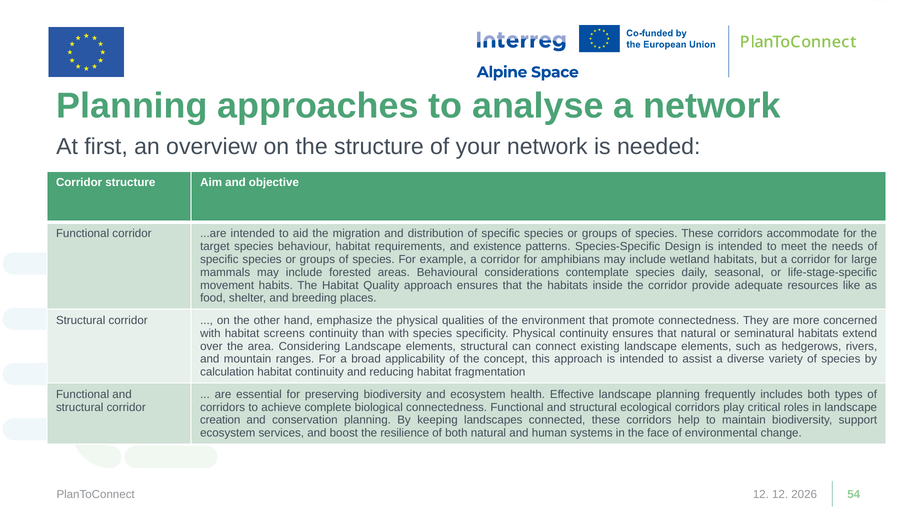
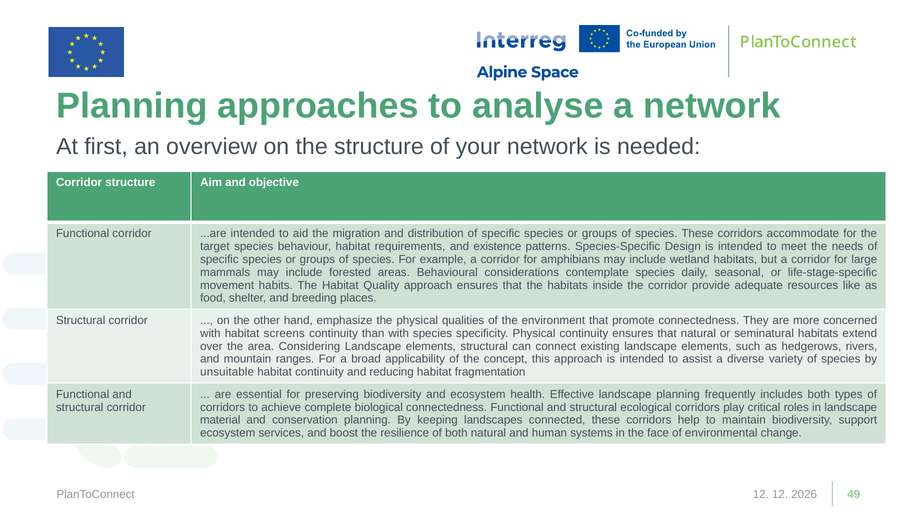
calculation: calculation -> unsuitable
creation: creation -> material
54: 54 -> 49
